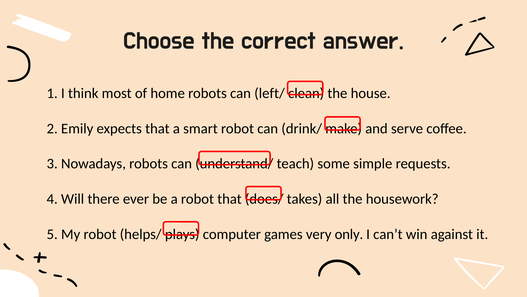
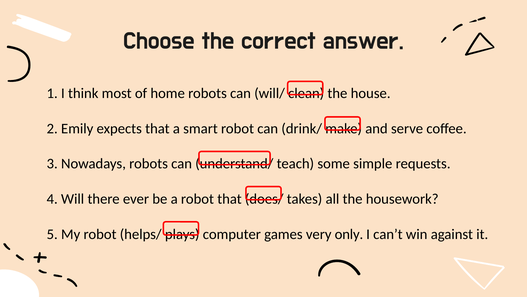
left/: left/ -> will/
